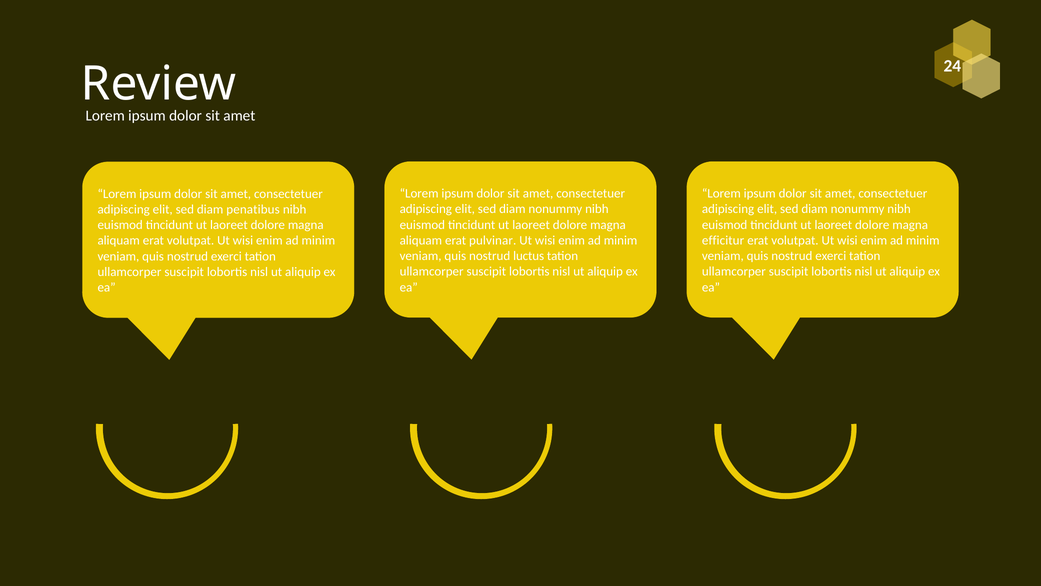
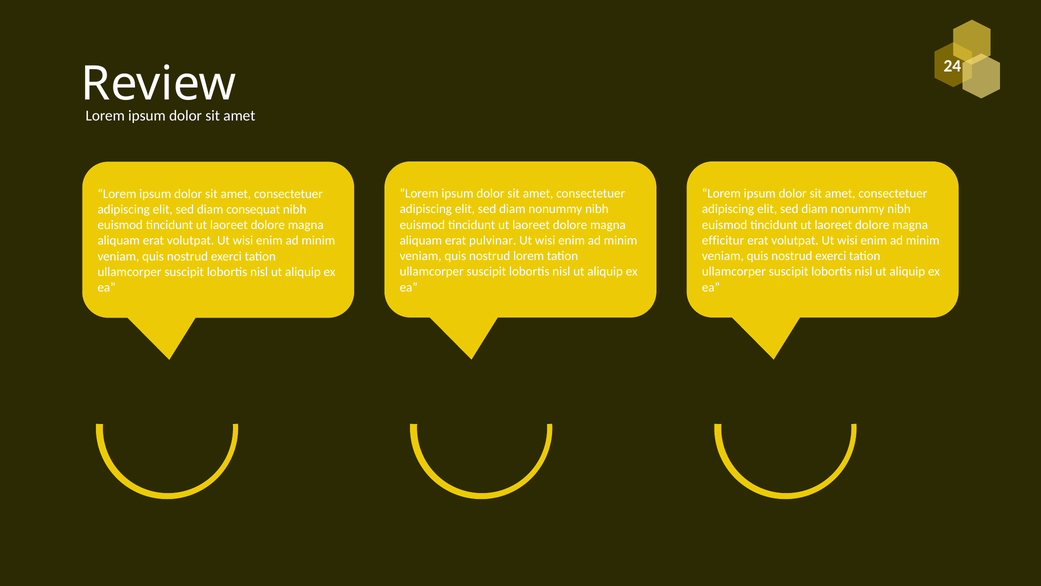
penatibus: penatibus -> consequat
nostrud luctus: luctus -> lorem
